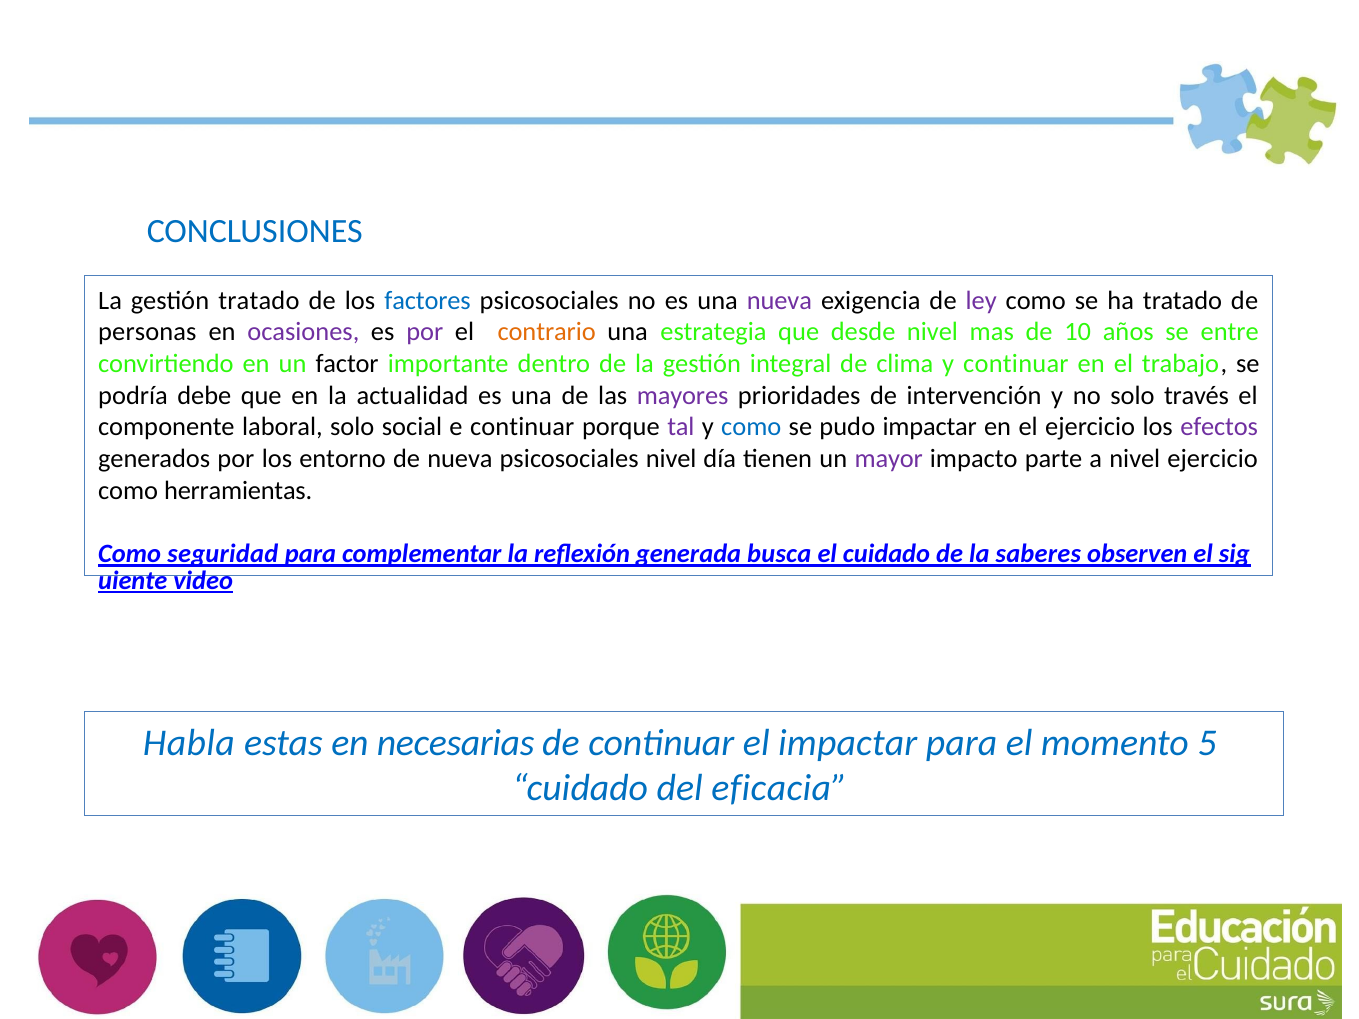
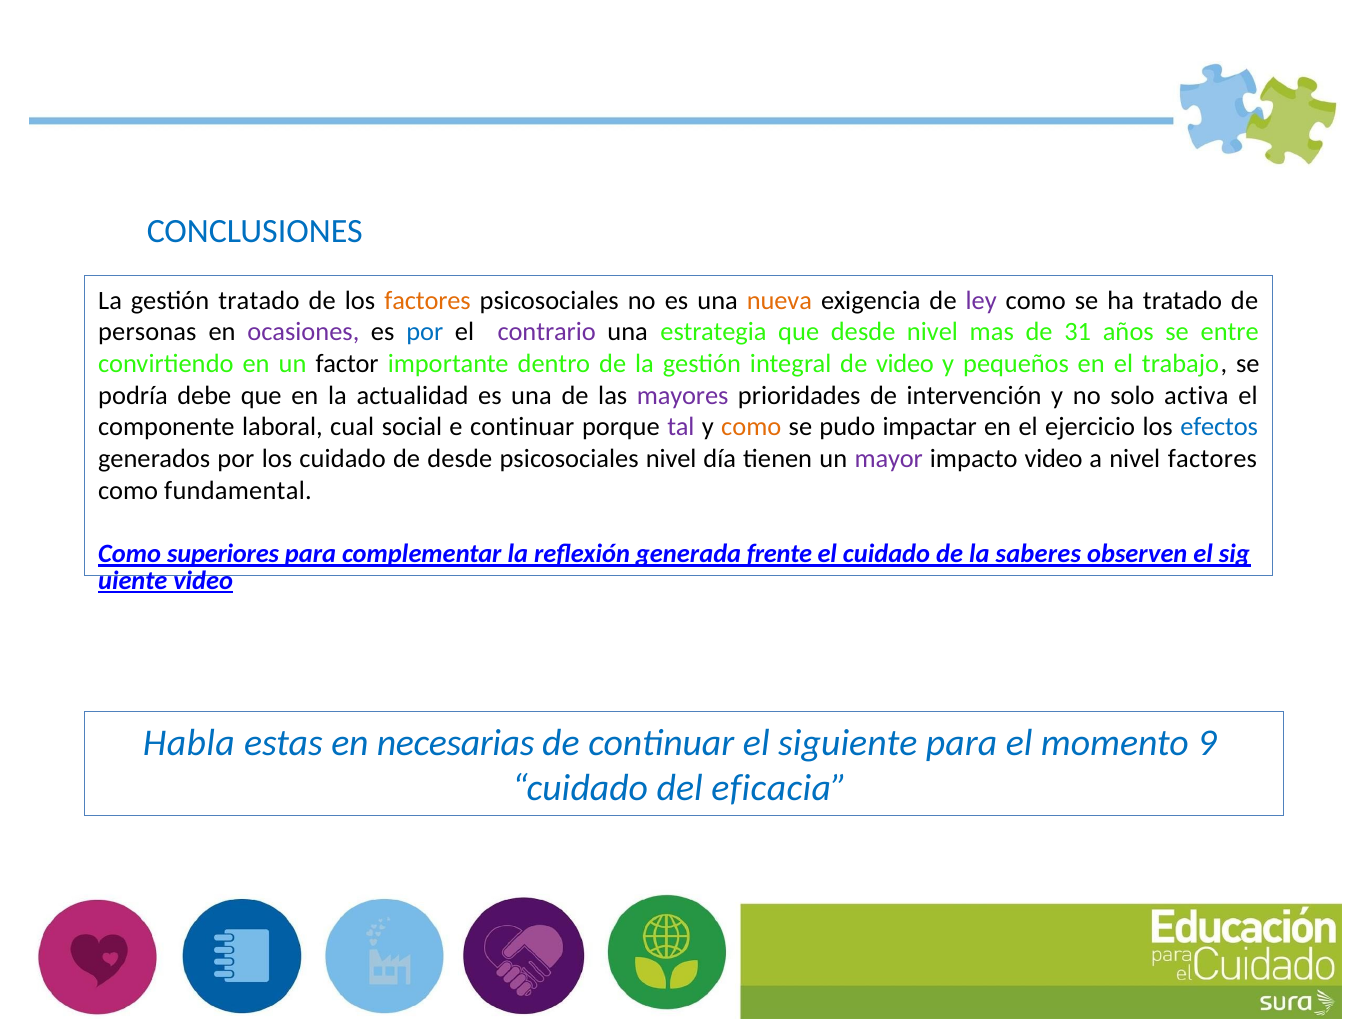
factores at (428, 300) colour: blue -> orange
nueva at (779, 300) colour: purple -> orange
por at (425, 332) colour: purple -> blue
contrario colour: orange -> purple
10: 10 -> 31
de clima: clima -> video
y continuar: continuar -> pequeños
través: través -> activa
laboral solo: solo -> cual
como at (751, 427) colour: blue -> orange
efectos colour: purple -> blue
los entorno: entorno -> cuidado
de nueva: nueva -> desde
impacto parte: parte -> video
nivel ejercicio: ejercicio -> factores
herramientas: herramientas -> fundamental
seguridad: seguridad -> superiores
busca: busca -> frente
el impactar: impactar -> siguiente
5: 5 -> 9
